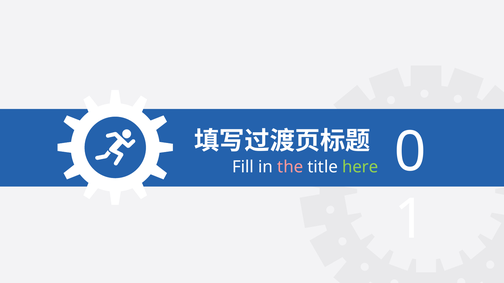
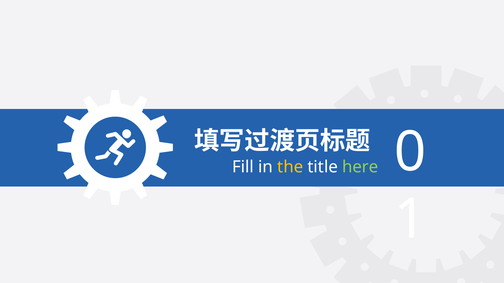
the colour: pink -> yellow
